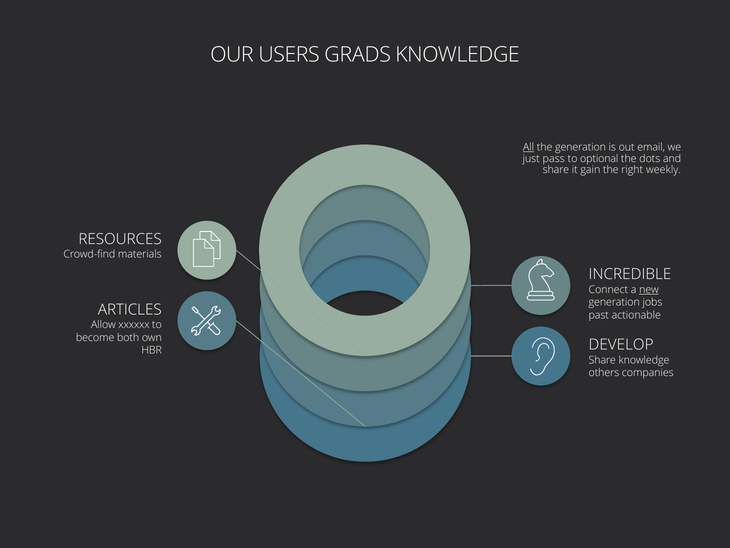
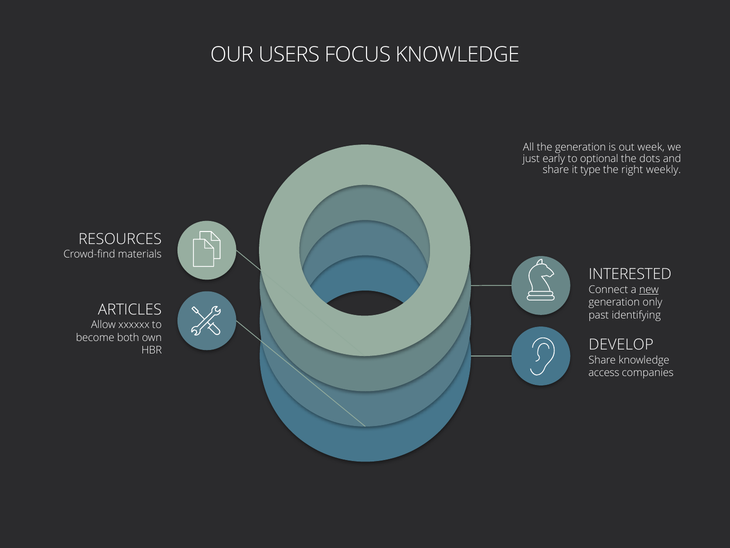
GRADS: GRADS -> FOCUS
All underline: present -> none
email: email -> week
pass: pass -> early
gain: gain -> type
INCREDIBLE: INCREDIBLE -> INTERESTED
jobs: jobs -> only
actionable: actionable -> identifying
others: others -> access
